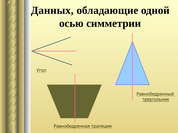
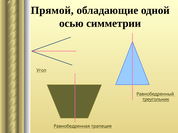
Данных: Данных -> Прямой
